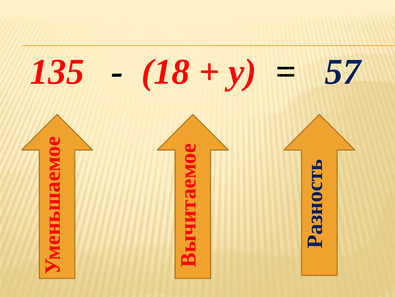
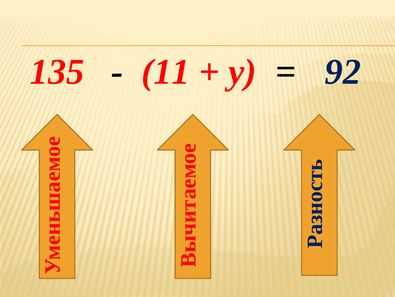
18: 18 -> 11
57: 57 -> 92
